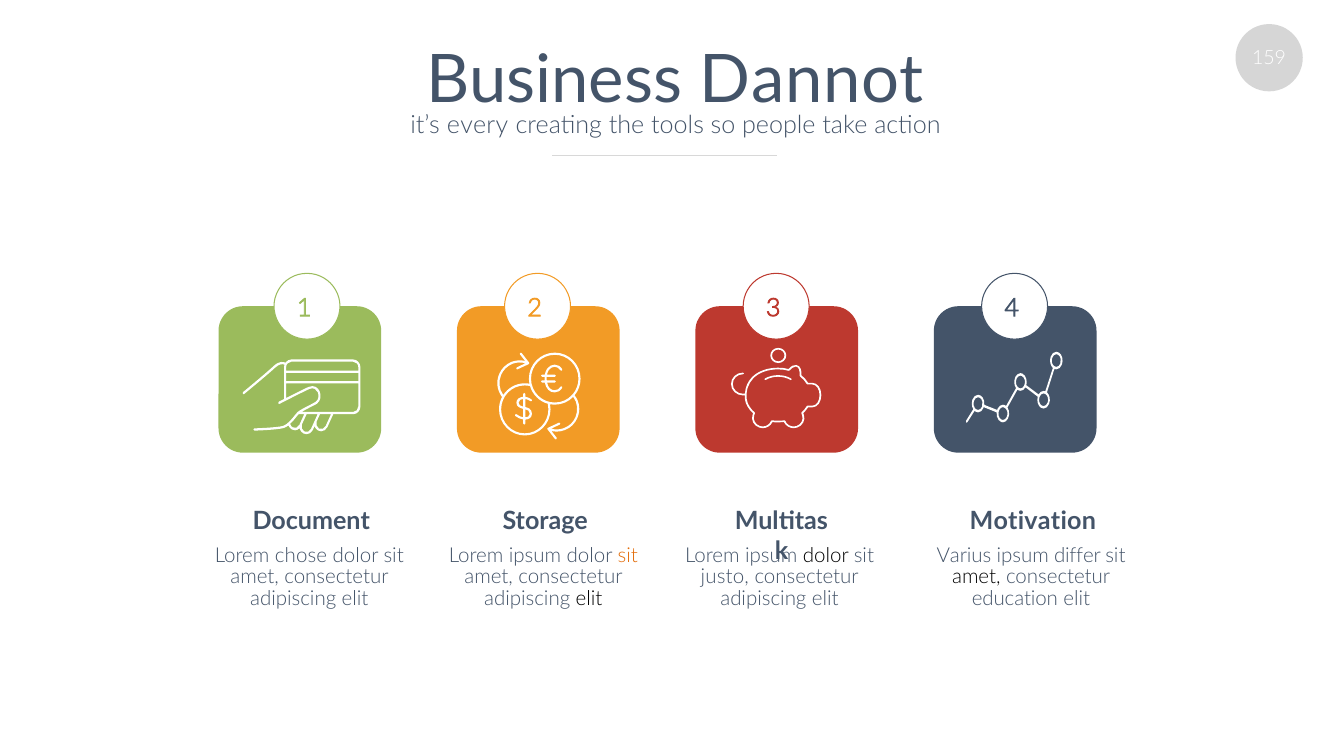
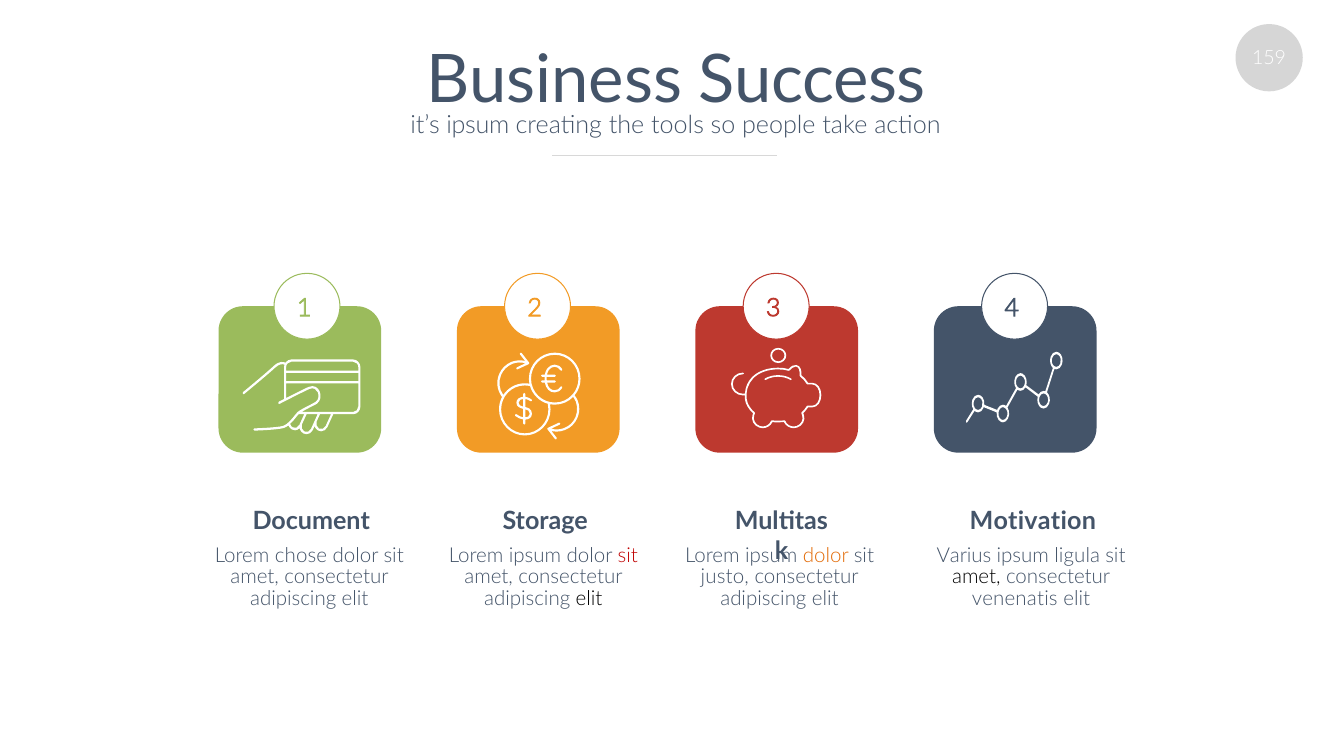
Dannot: Dannot -> Success
it’s every: every -> ipsum
differ: differ -> ligula
sit at (628, 555) colour: orange -> red
dolor at (826, 555) colour: black -> orange
education: education -> venenatis
